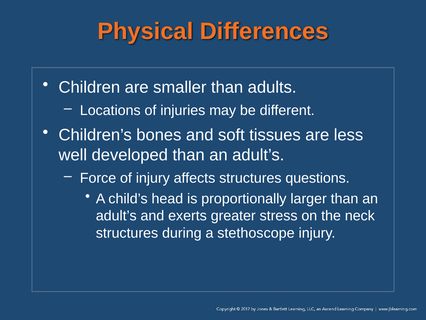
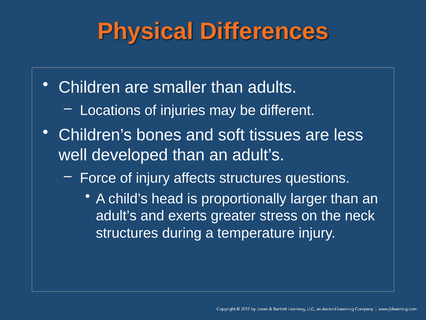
stethoscope: stethoscope -> temperature
